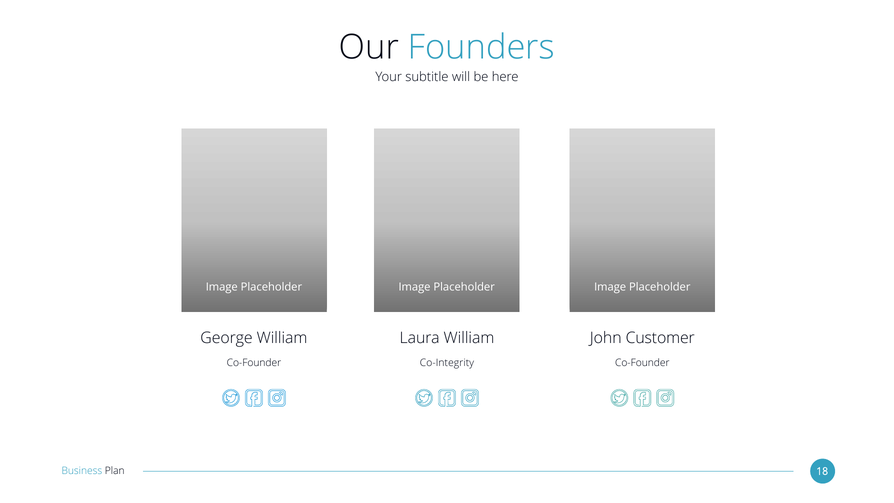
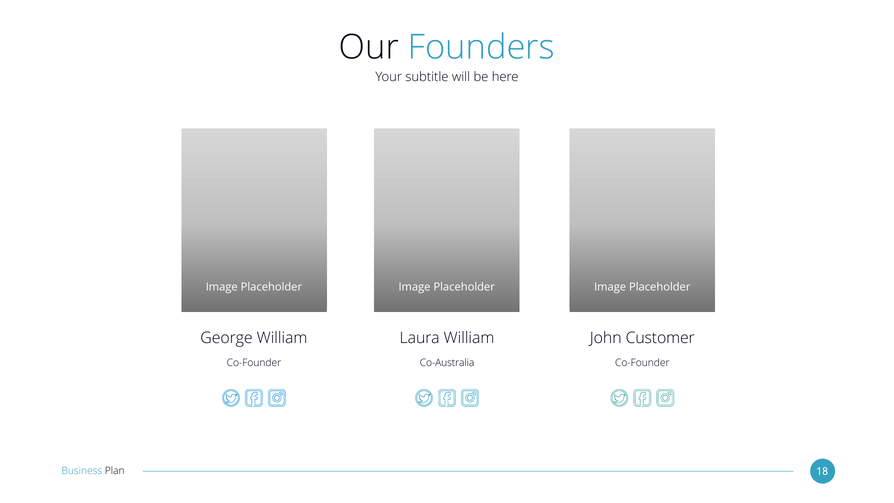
Co-Integrity: Co-Integrity -> Co-Australia
